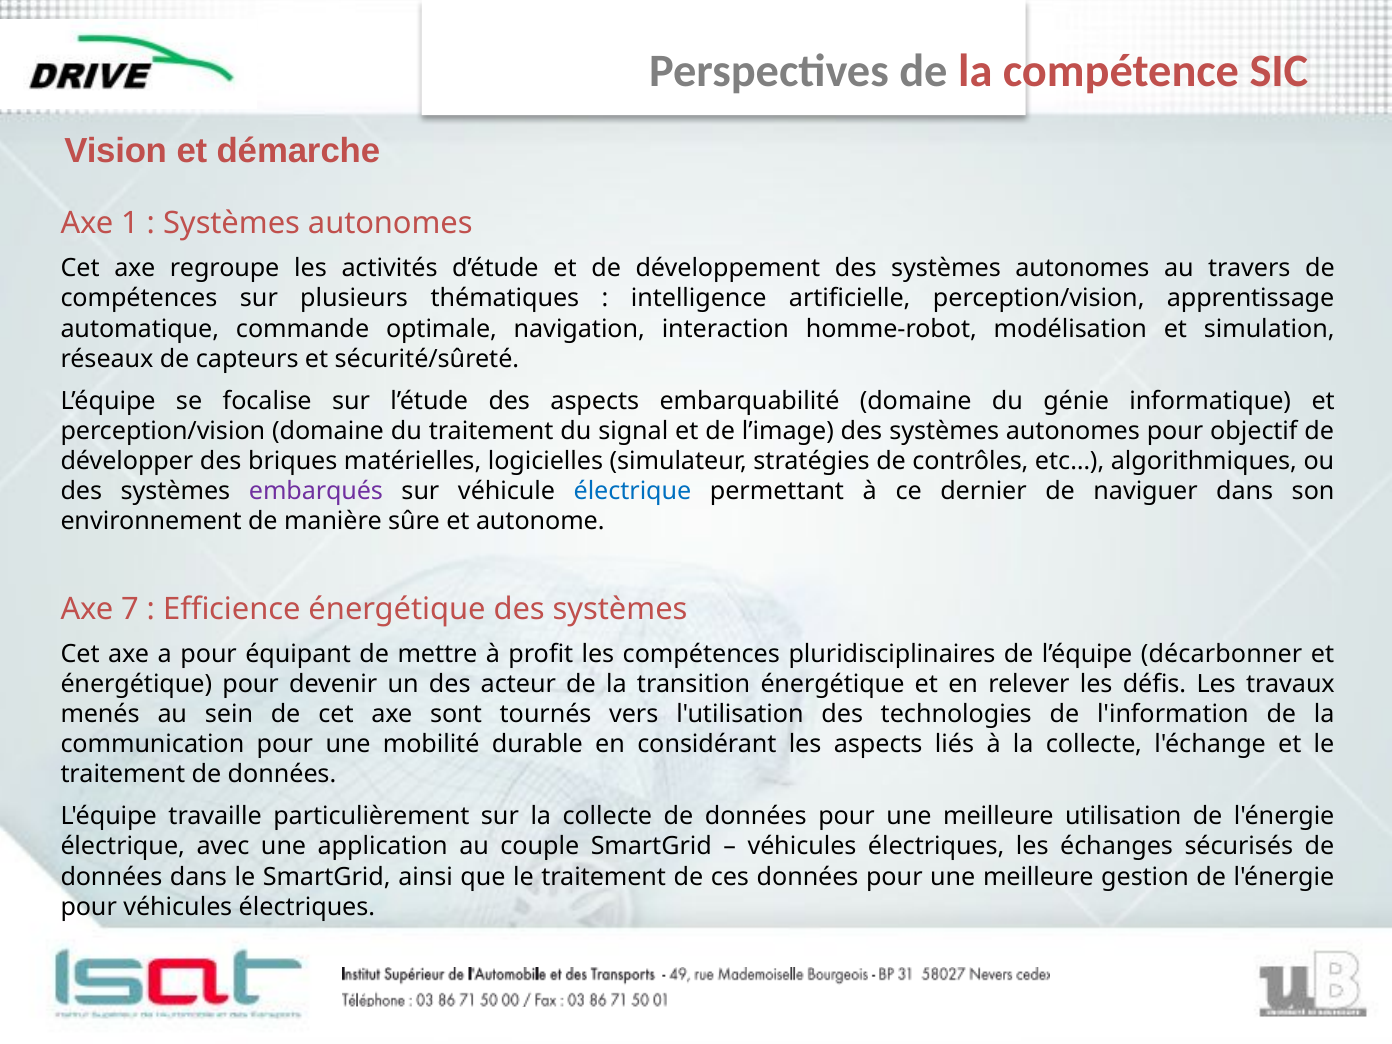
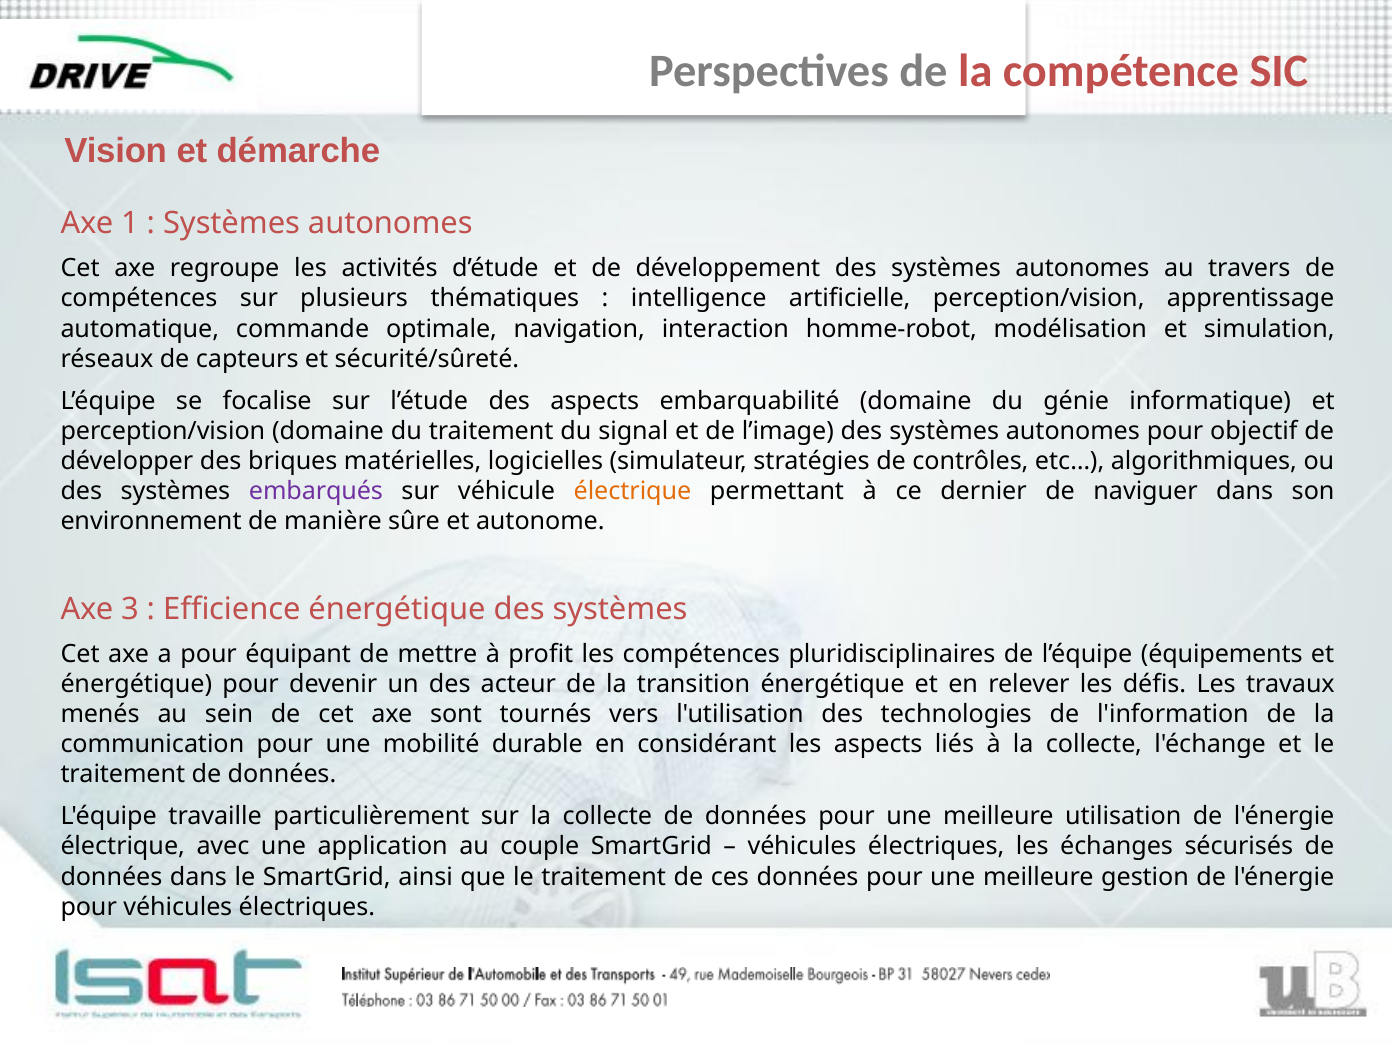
électrique at (632, 491) colour: blue -> orange
7: 7 -> 3
décarbonner: décarbonner -> équipements
